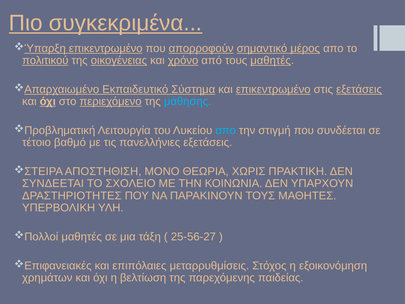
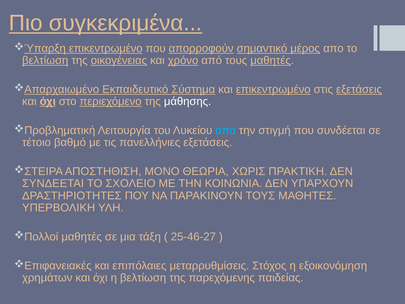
πολιτικού at (45, 60): πολιτικού -> βελτίωση
μάθησης colour: light blue -> white
25-56-27: 25-56-27 -> 25-46-27
